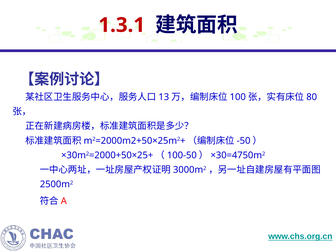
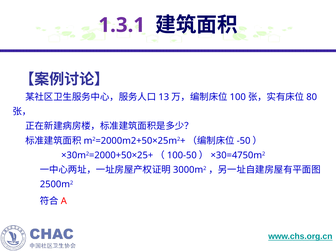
1.3.1 colour: red -> purple
